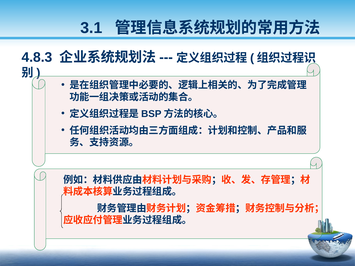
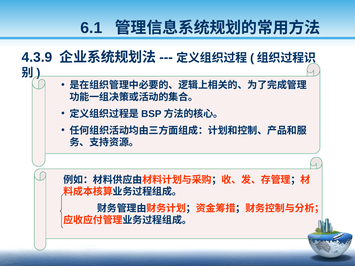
3.1: 3.1 -> 6.1
4.8.3: 4.8.3 -> 4.3.9
